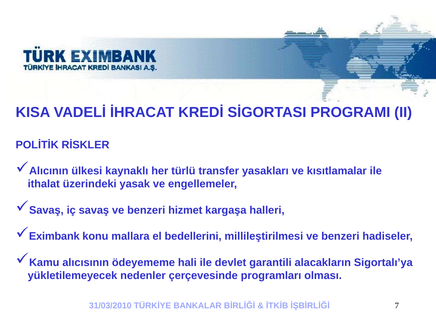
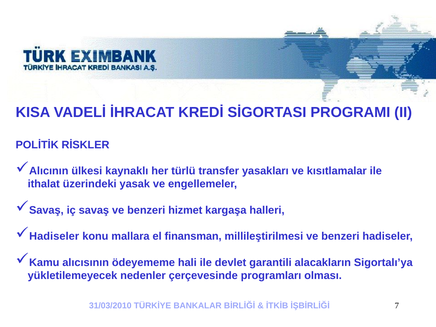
Eximbank at (54, 236): Eximbank -> Hadiseler
bedellerini: bedellerini -> finansman
